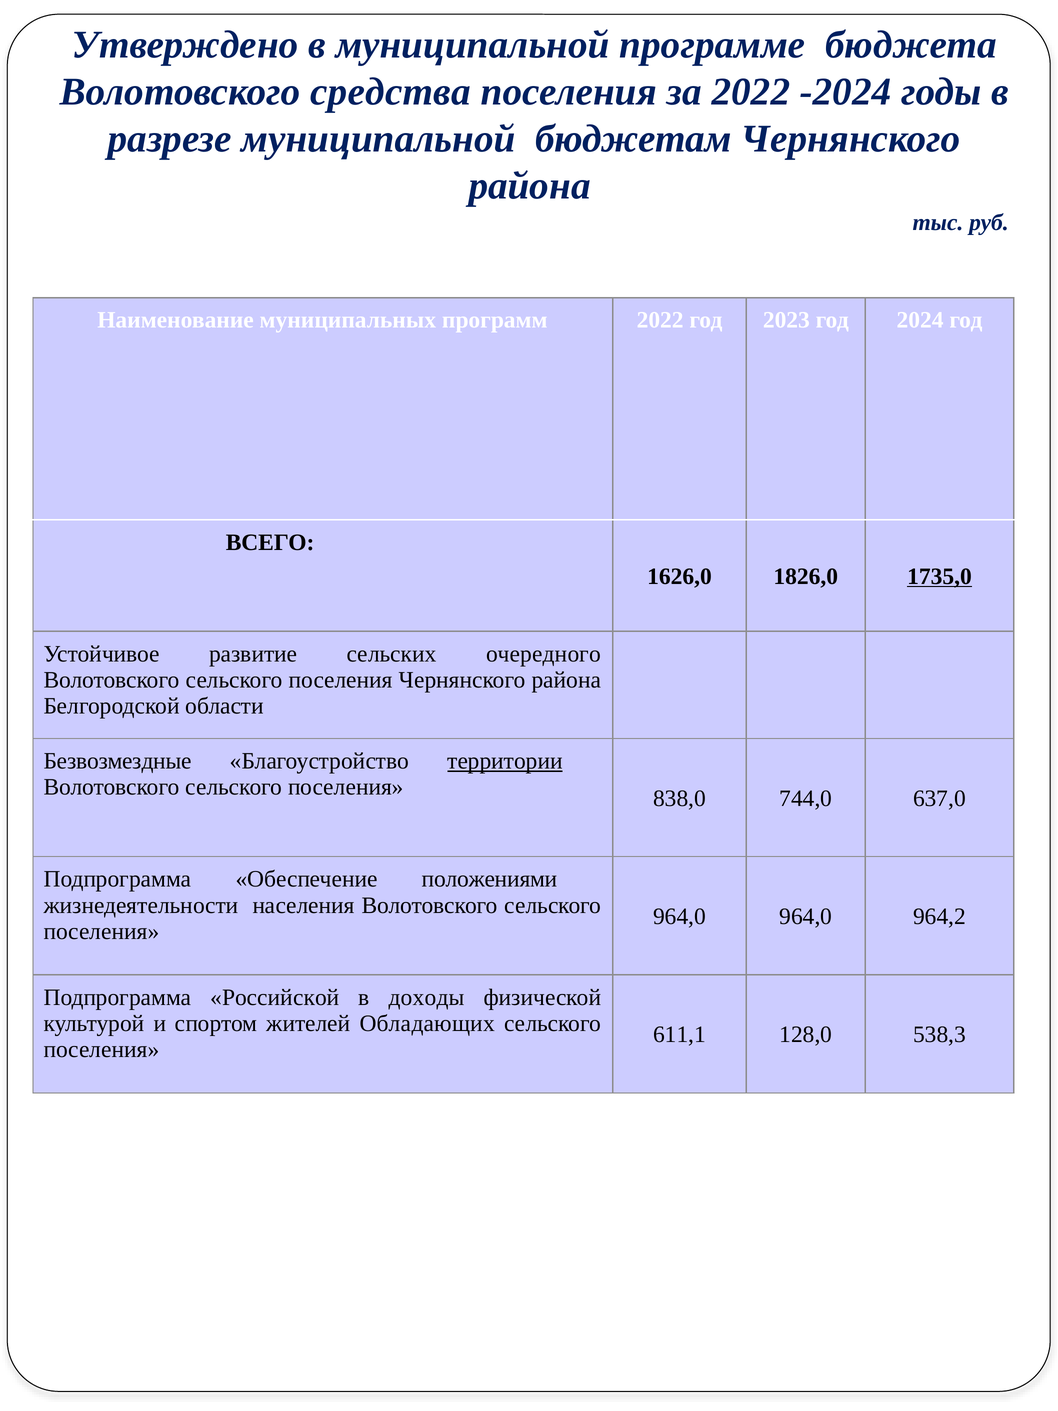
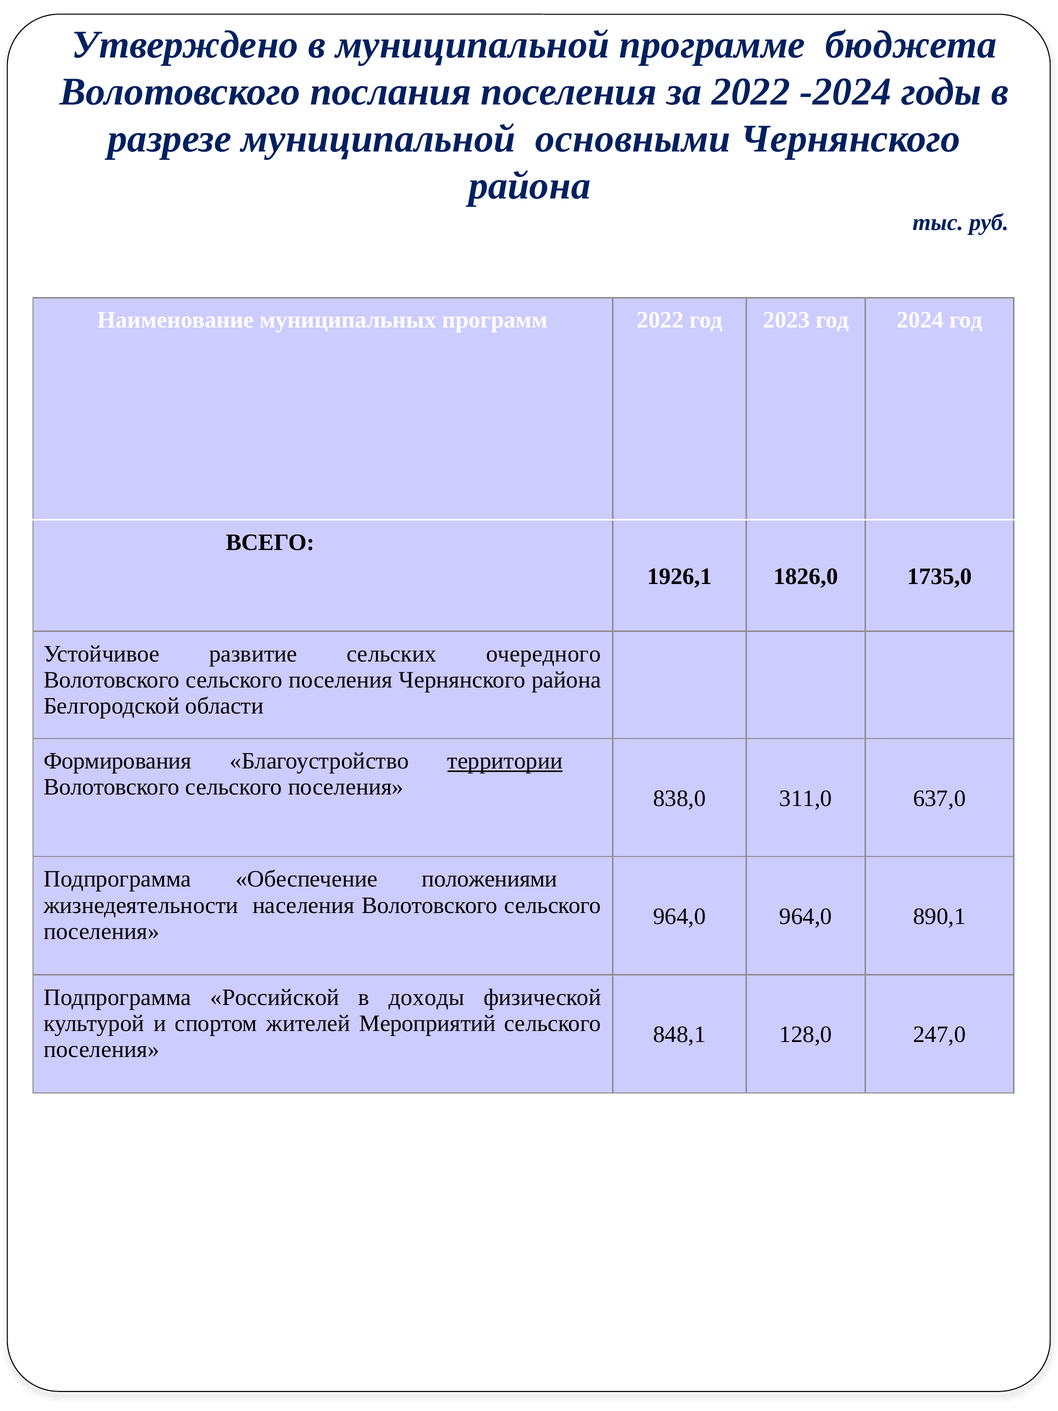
средства: средства -> послания
бюджетам: бюджетам -> основными
1626,0: 1626,0 -> 1926,1
1735,0 underline: present -> none
Безвозмездные: Безвозмездные -> Формирования
744,0: 744,0 -> 311,0
964,2: 964,2 -> 890,1
Обладающих: Обладающих -> Мероприятий
611,1: 611,1 -> 848,1
538,3: 538,3 -> 247,0
